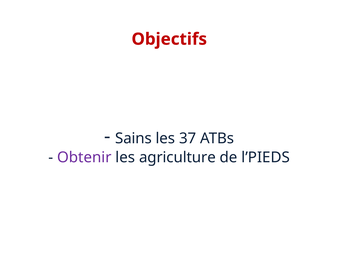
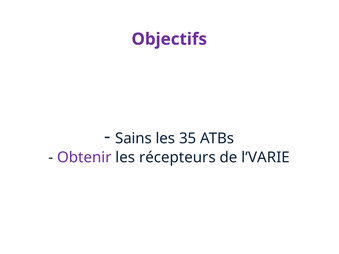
Objectifs colour: red -> purple
37: 37 -> 35
agriculture: agriculture -> récepteurs
l’PIEDS: l’PIEDS -> l’VARIE
